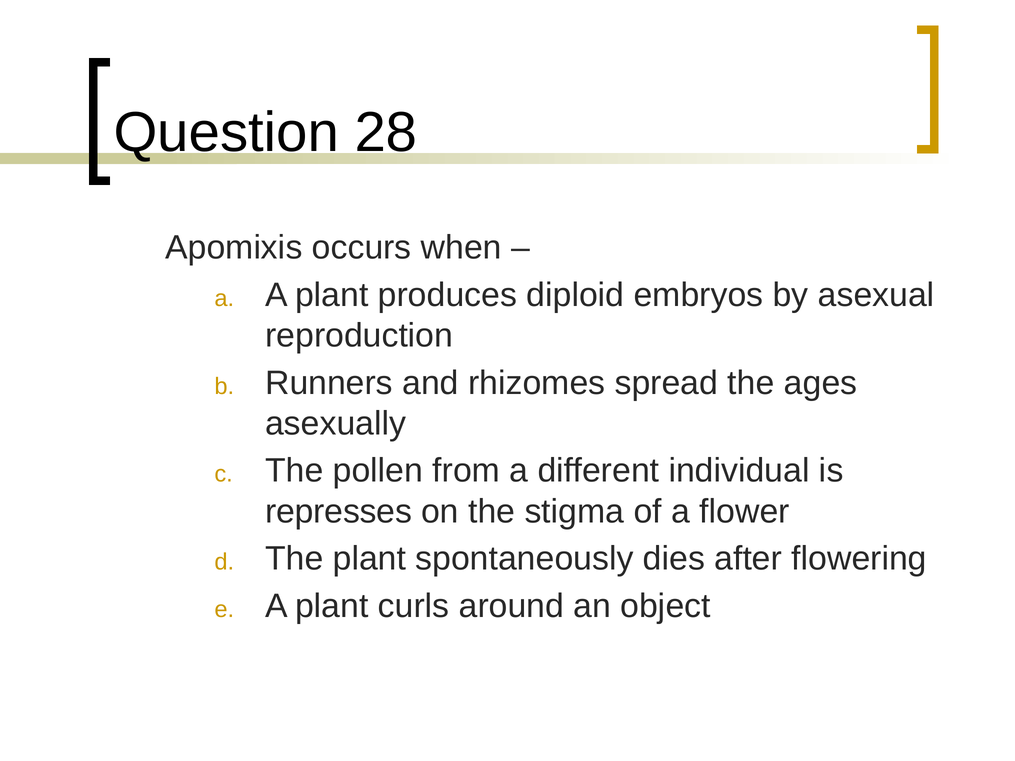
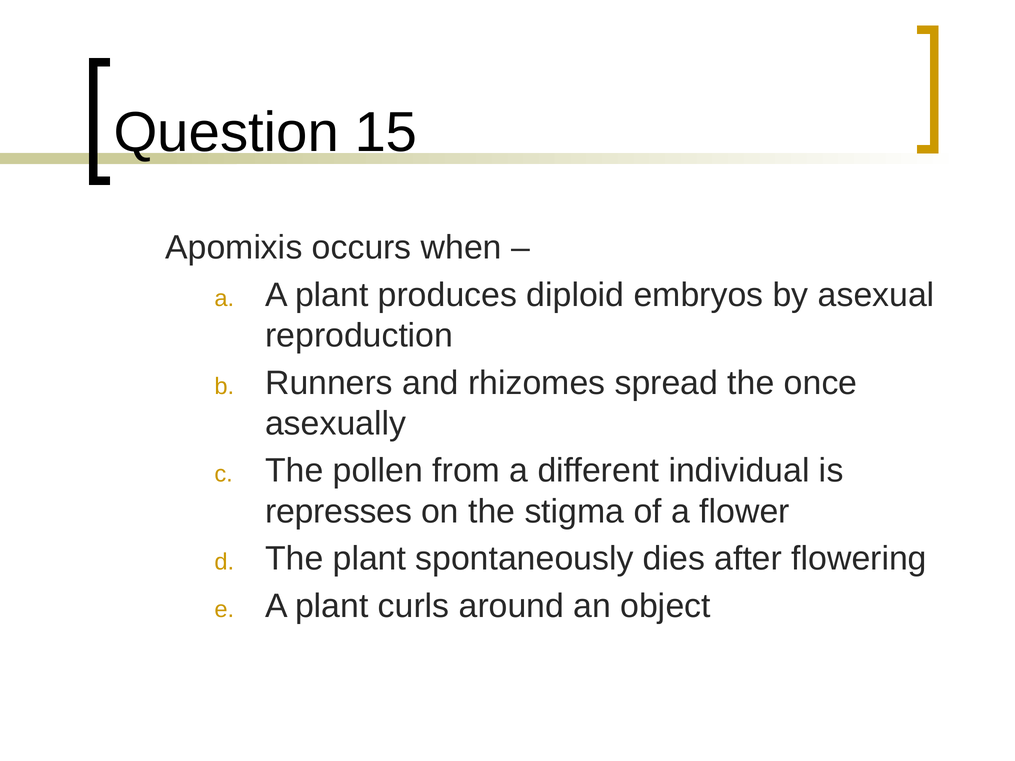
28: 28 -> 15
ages: ages -> once
